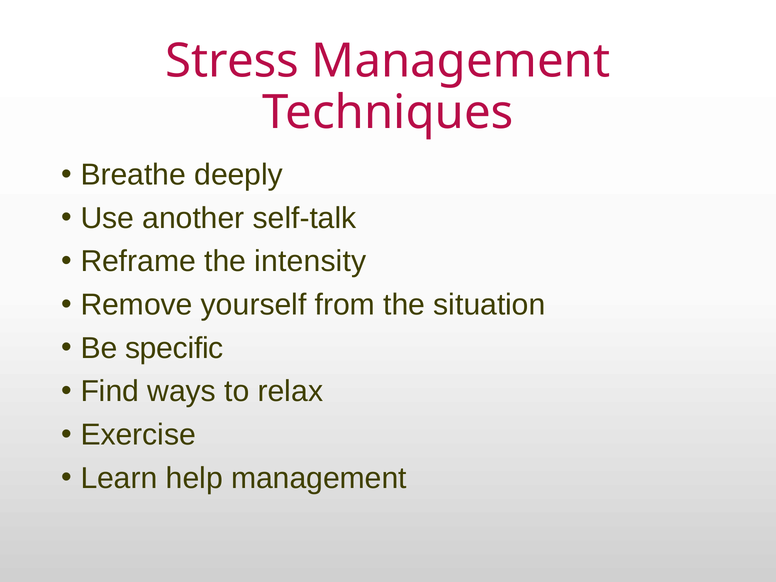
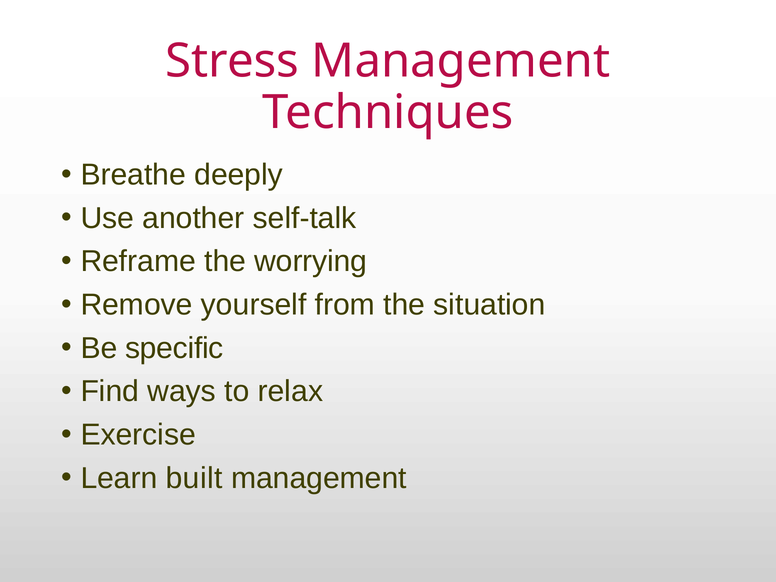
intensity: intensity -> worrying
help: help -> built
